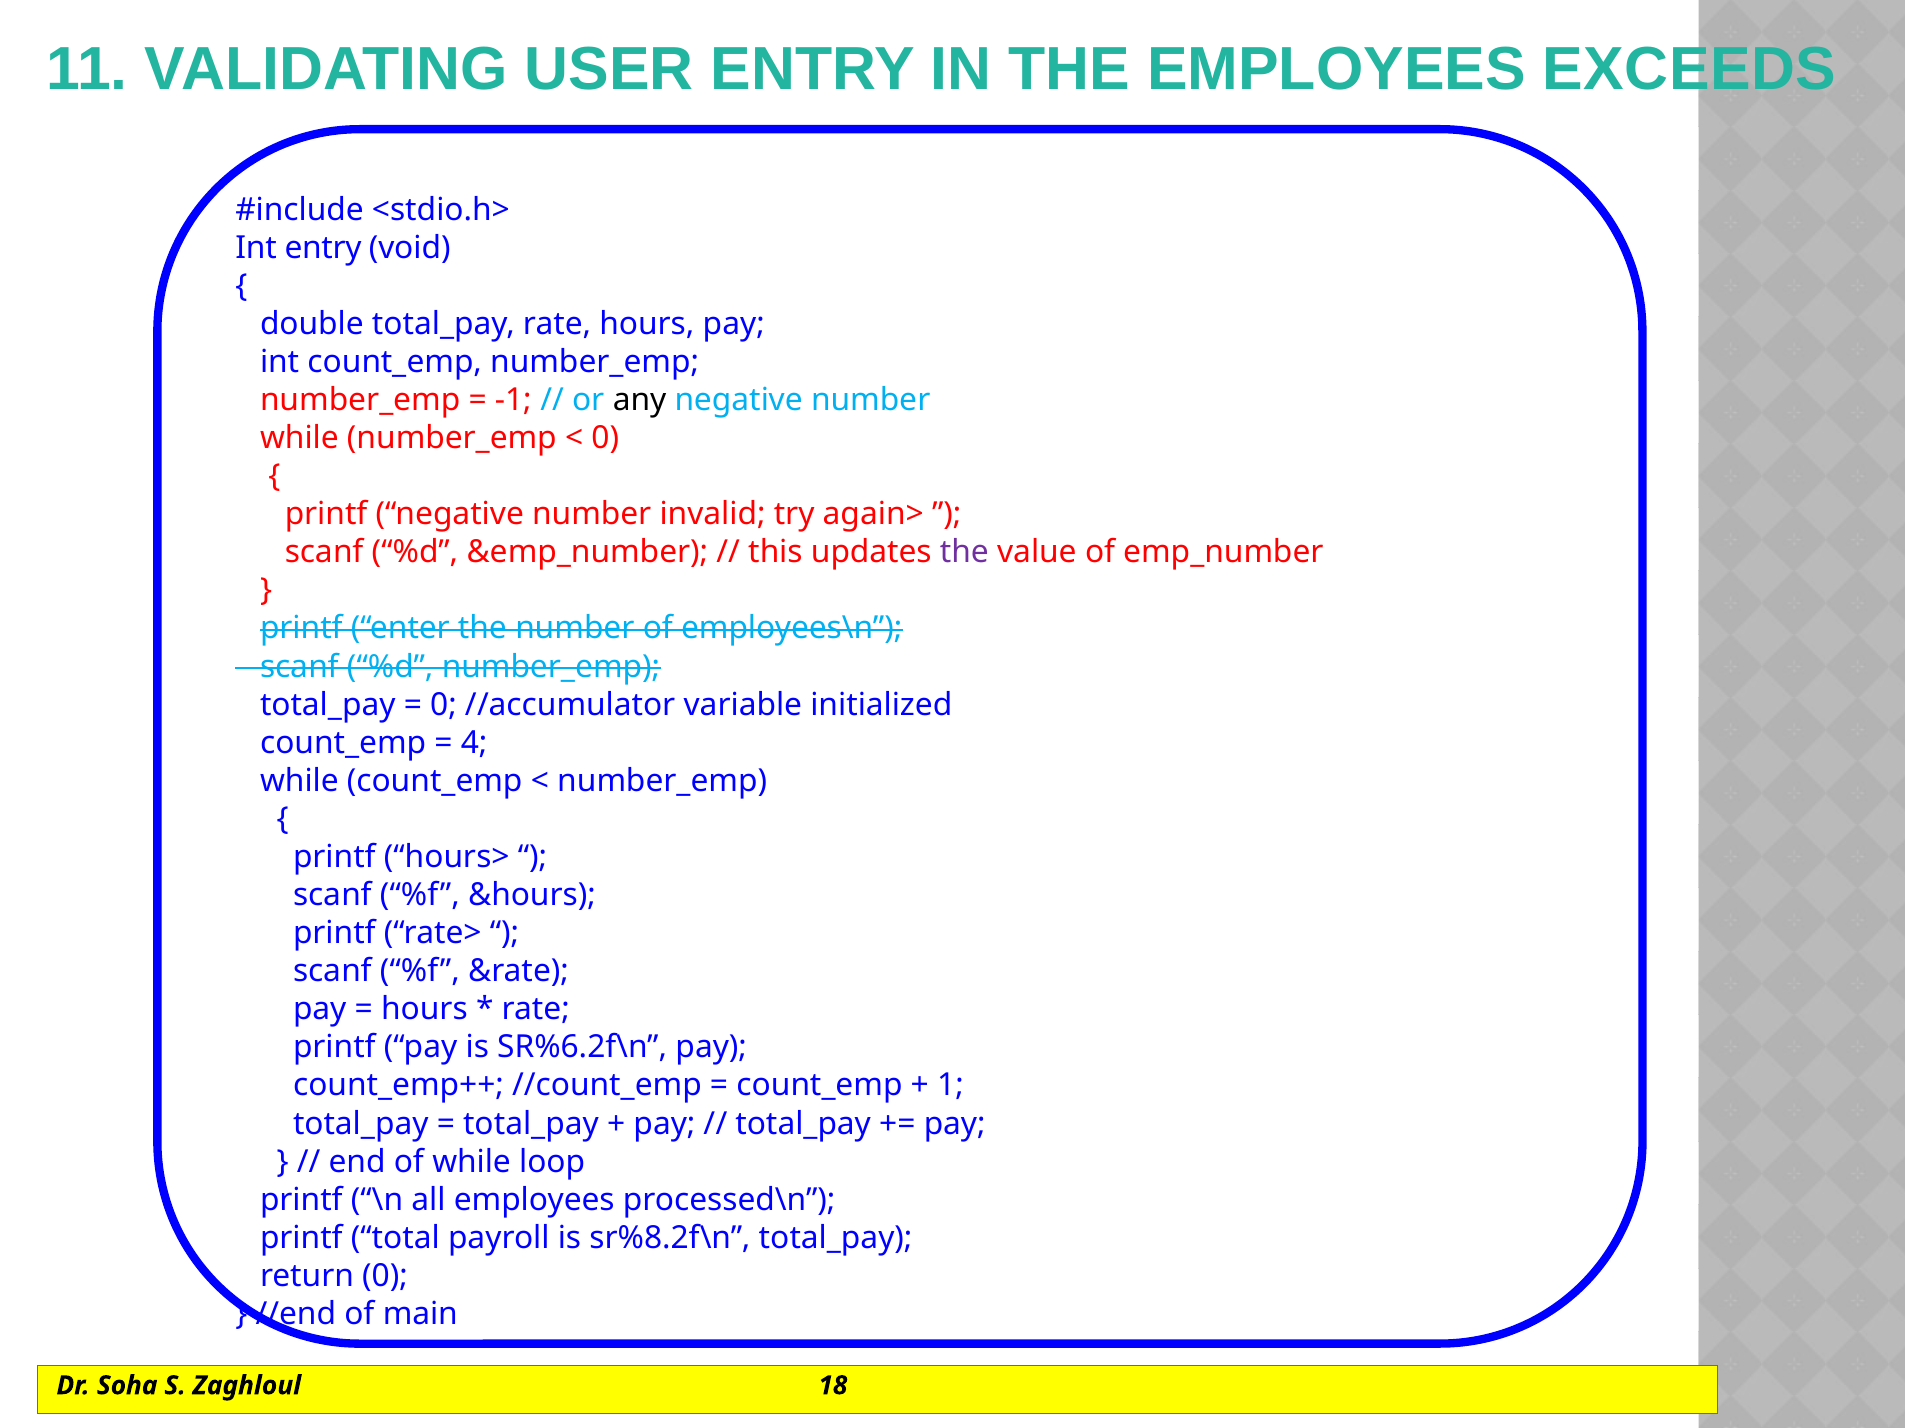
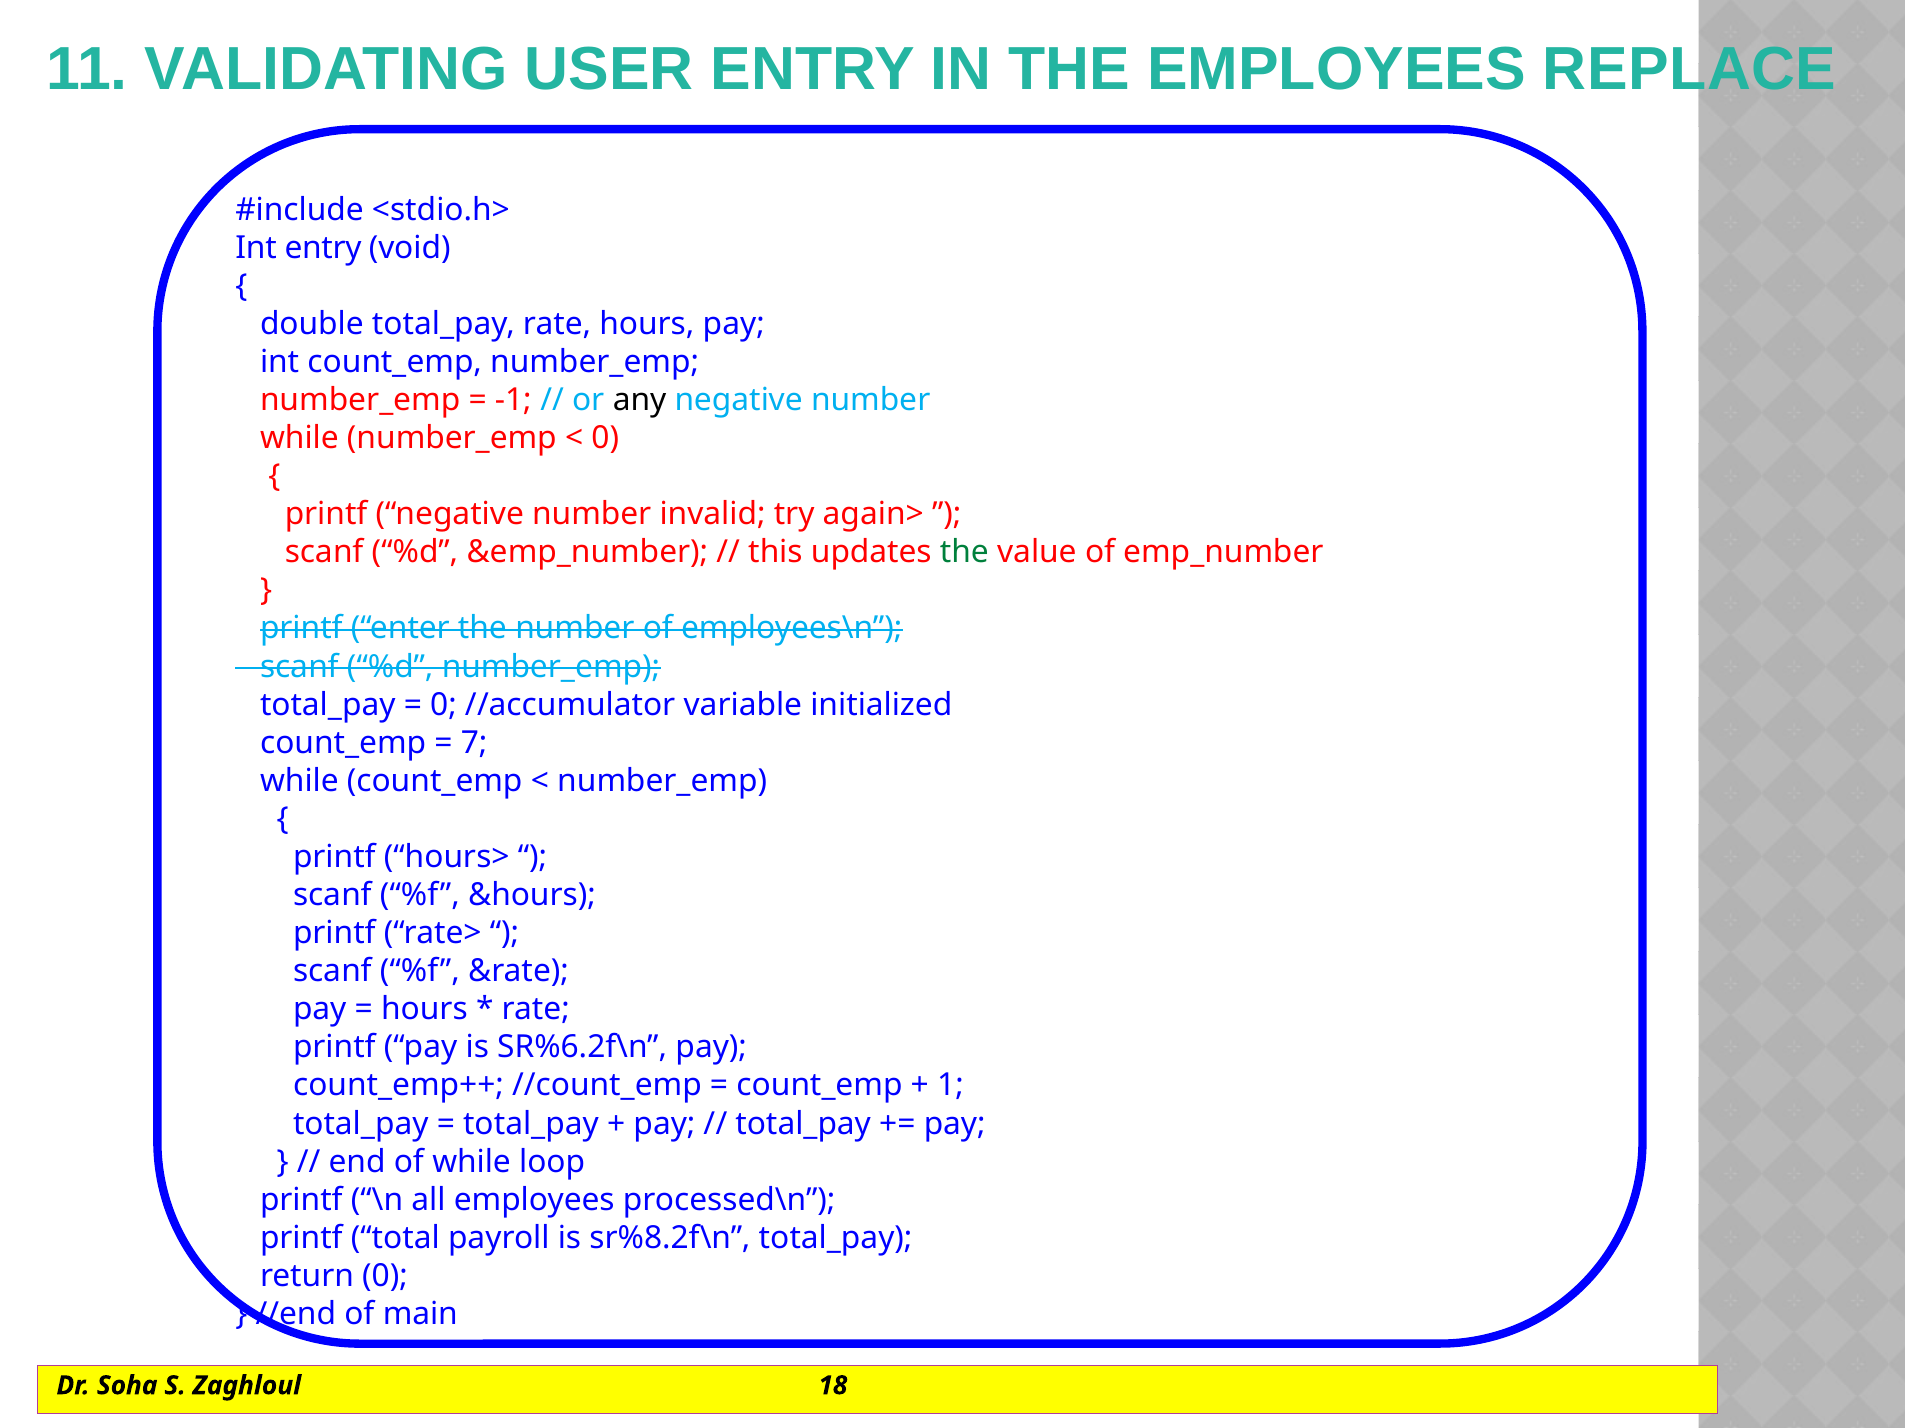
EXCEEDS: EXCEEDS -> REPLACE
the at (964, 553) colour: purple -> green
4: 4 -> 7
